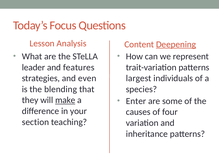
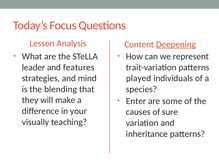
even: even -> mind
largest: largest -> played
make underline: present -> none
four: four -> sure
section: section -> visually
